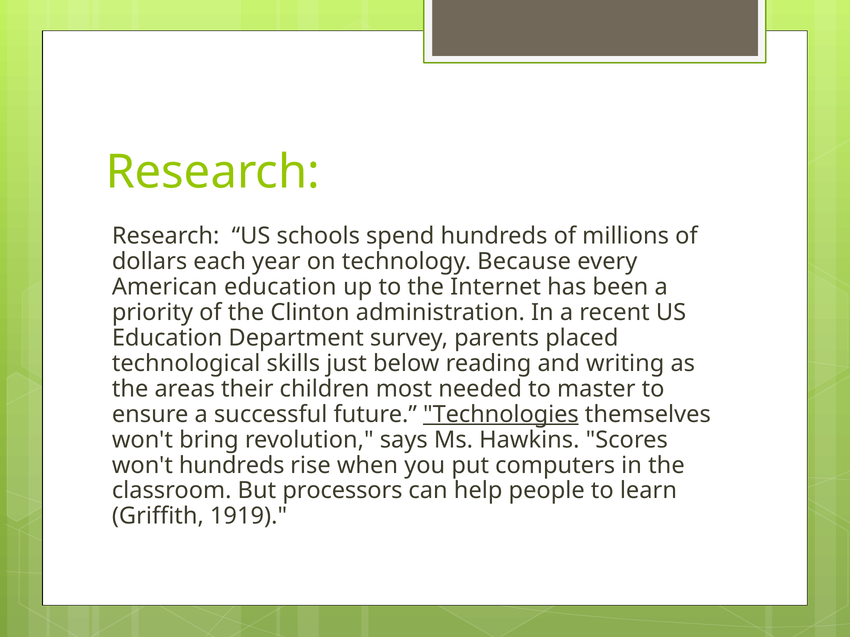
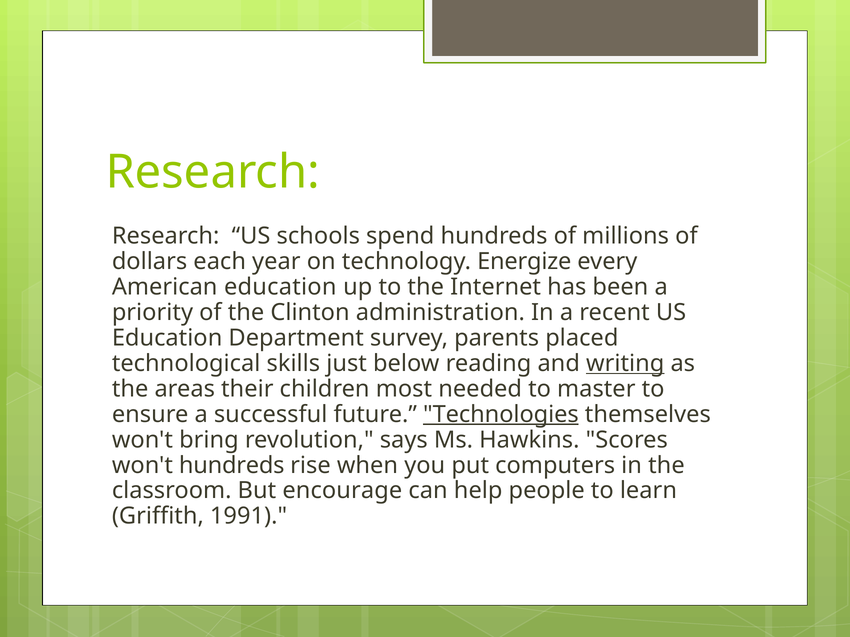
Because: Because -> Energize
writing underline: none -> present
processors: processors -> encourage
1919: 1919 -> 1991
